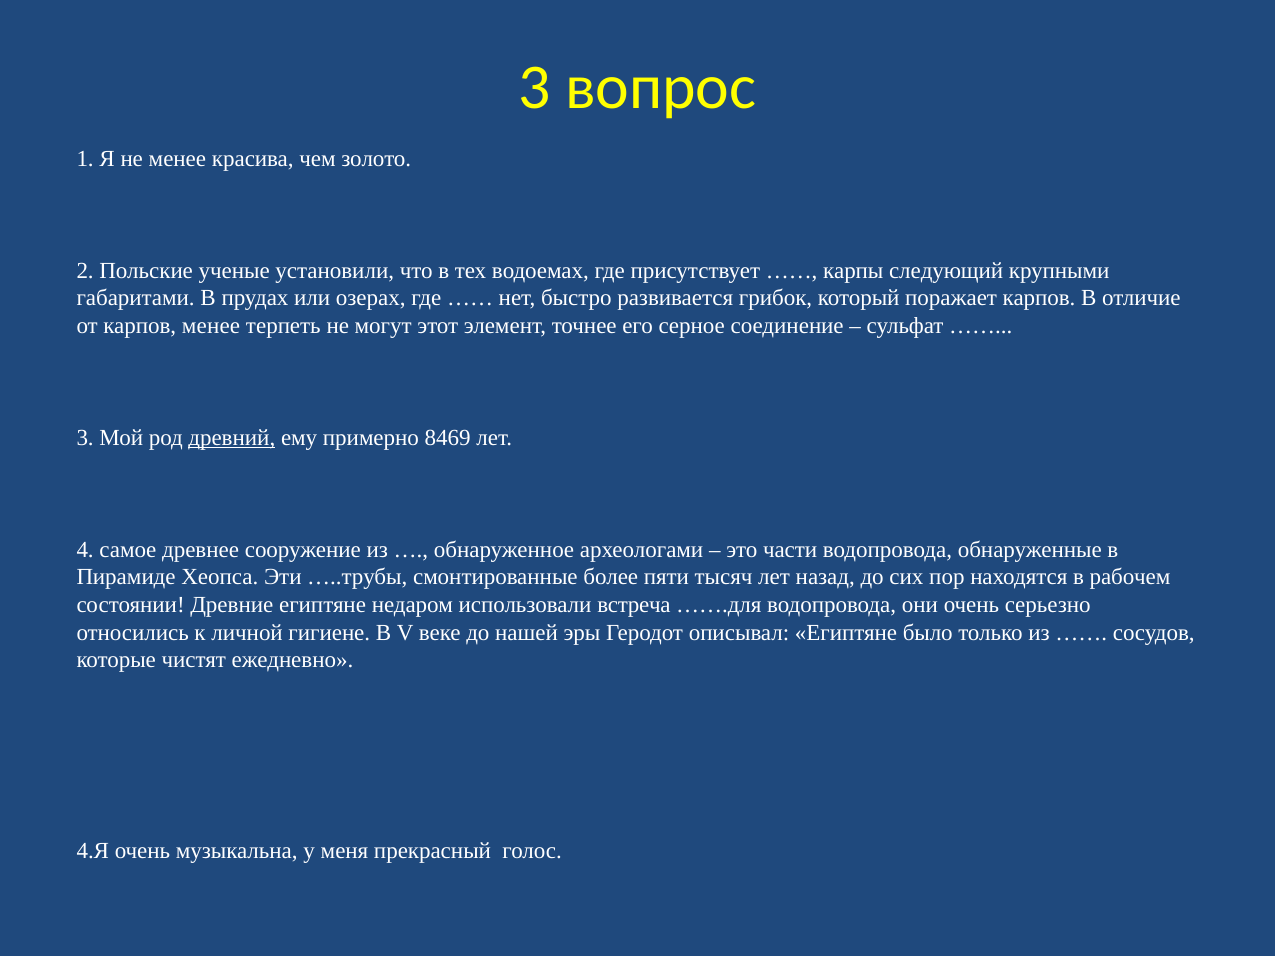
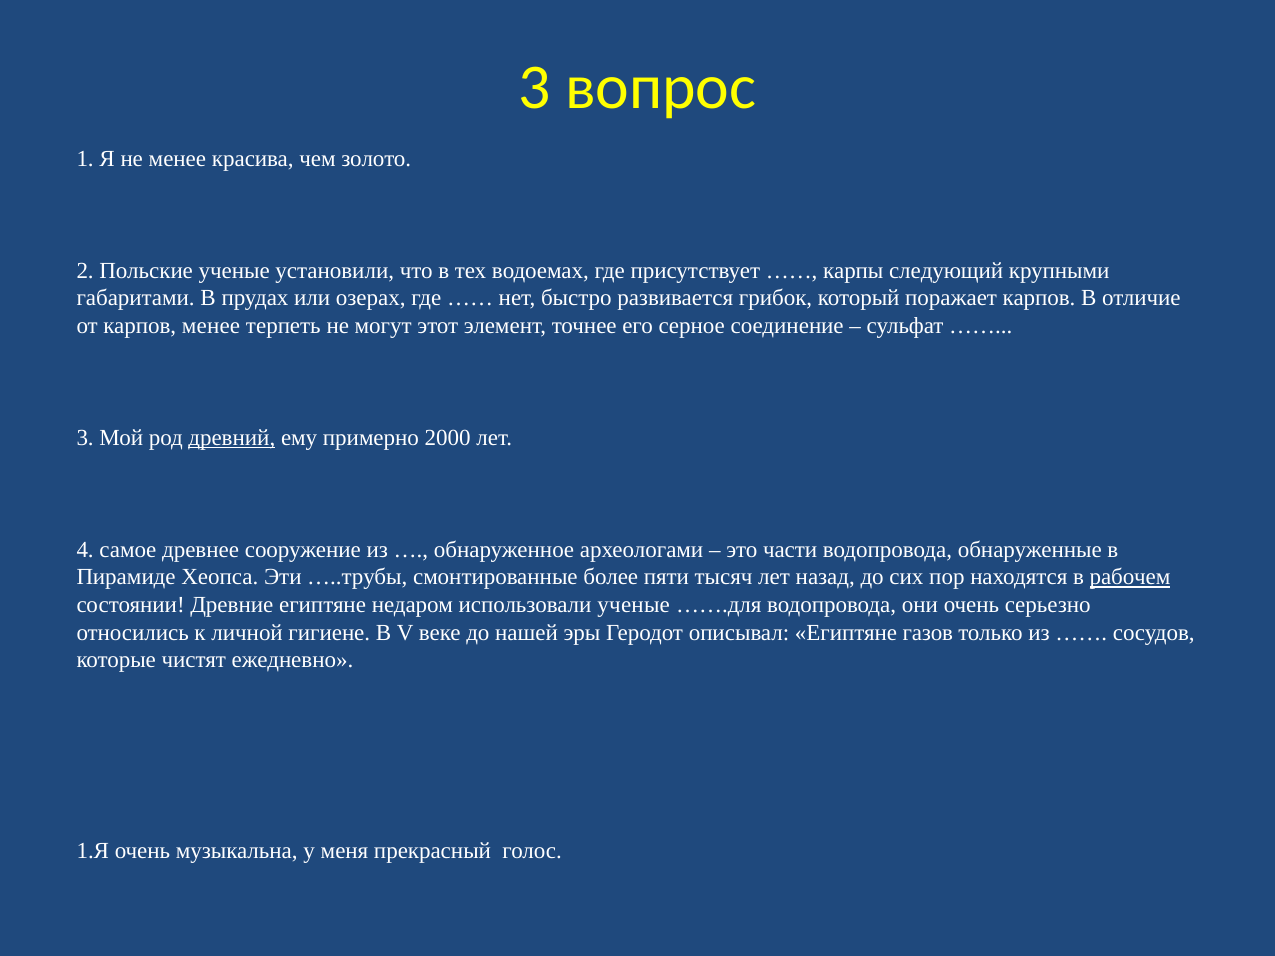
8469: 8469 -> 2000
рабочем underline: none -> present
использовали встреча: встреча -> ученые
было: было -> газов
4.Я: 4.Я -> 1.Я
